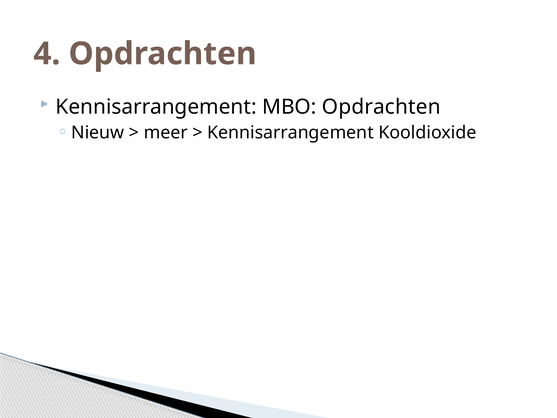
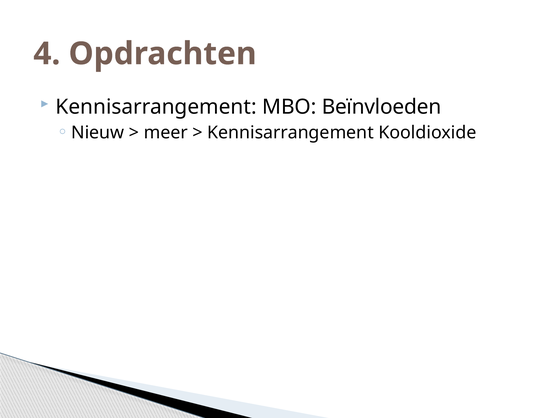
MBO Opdrachten: Opdrachten -> Beïnvloeden
